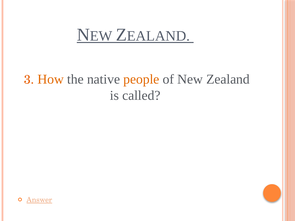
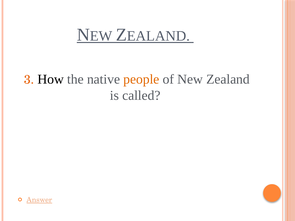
How colour: orange -> black
